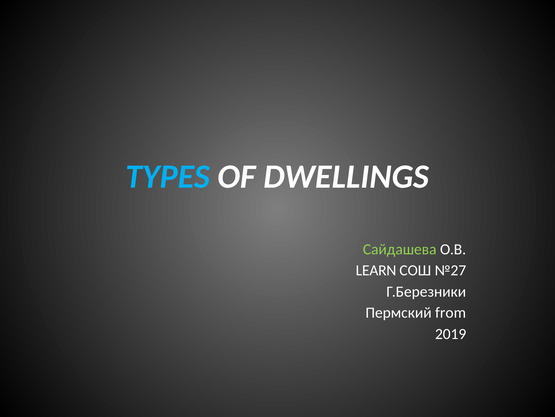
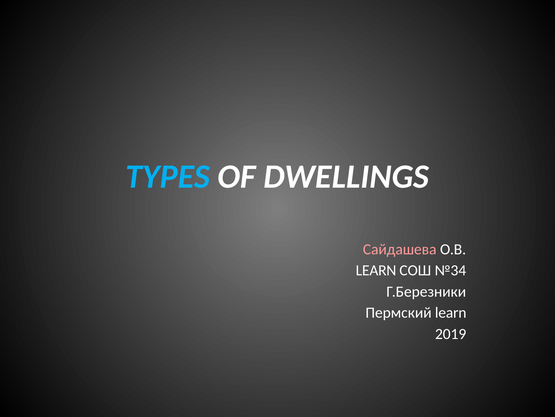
Сайдашева colour: light green -> pink
№27: №27 -> №34
Пермский from: from -> learn
